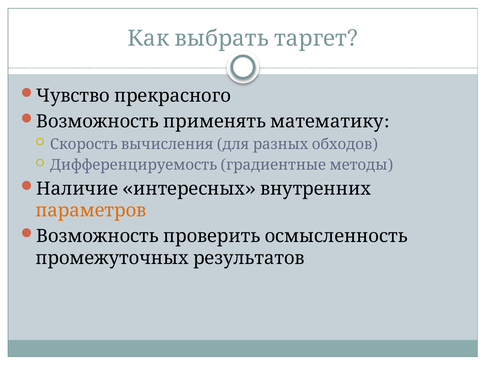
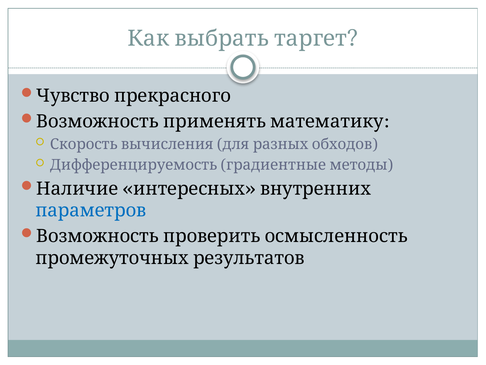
параметров colour: orange -> blue
